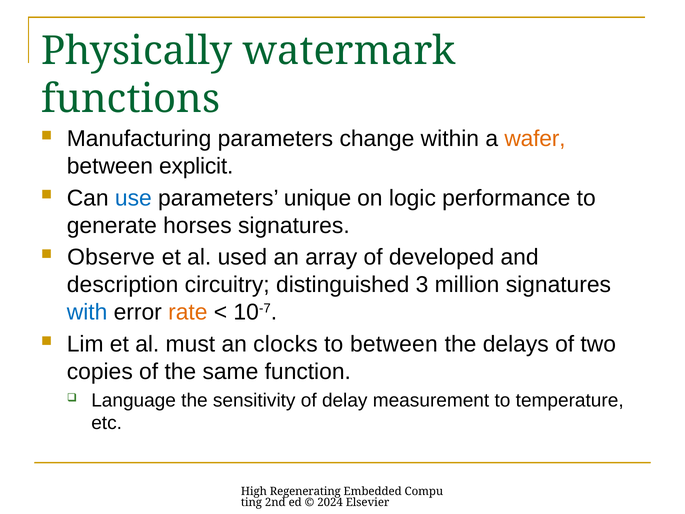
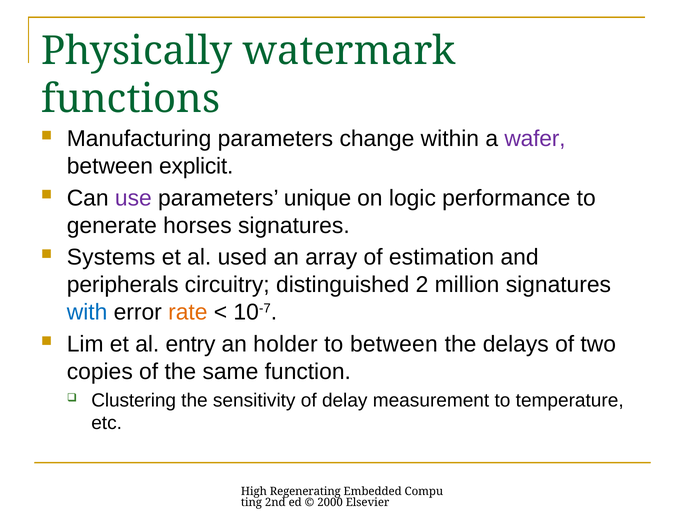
wafer colour: orange -> purple
use colour: blue -> purple
Observe: Observe -> Systems
developed: developed -> estimation
description: description -> peripherals
3: 3 -> 2
must: must -> entry
clocks: clocks -> holder
Language: Language -> Clustering
2024: 2024 -> 2000
